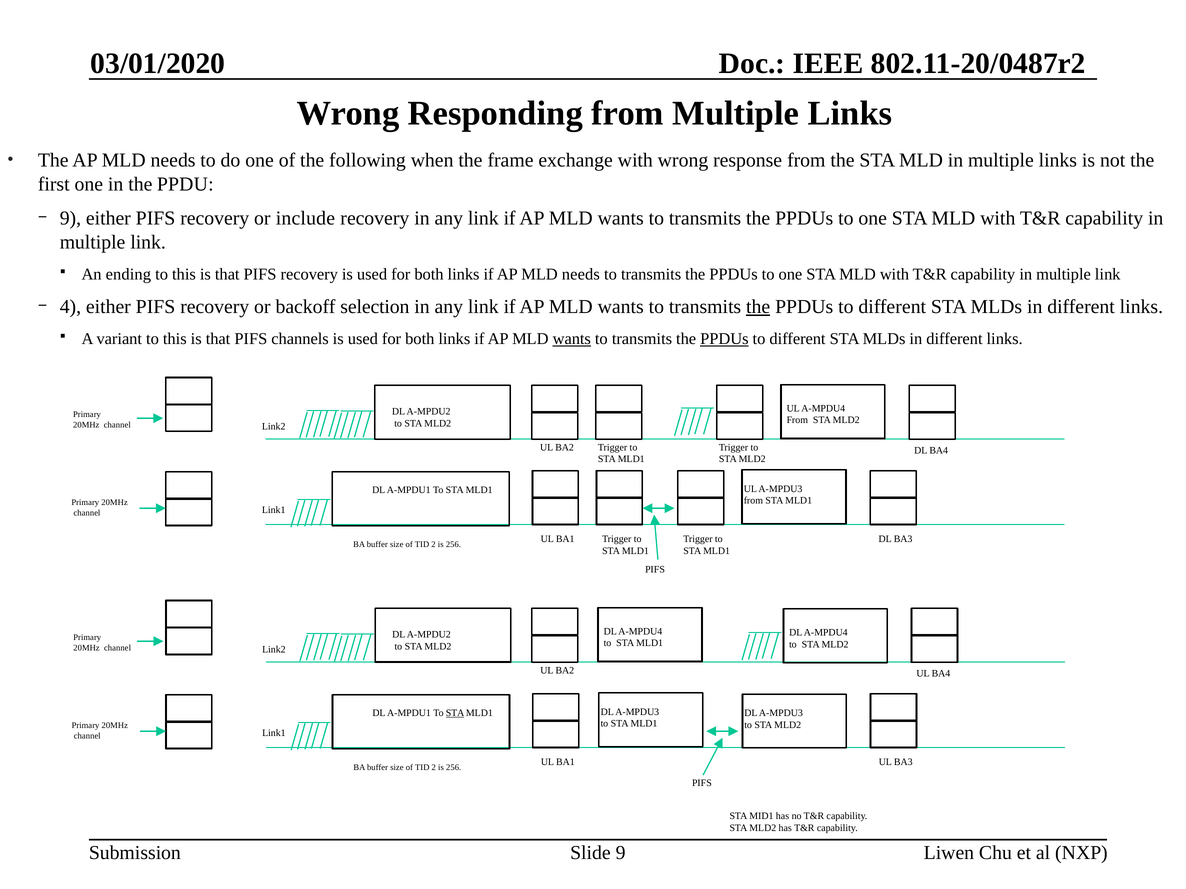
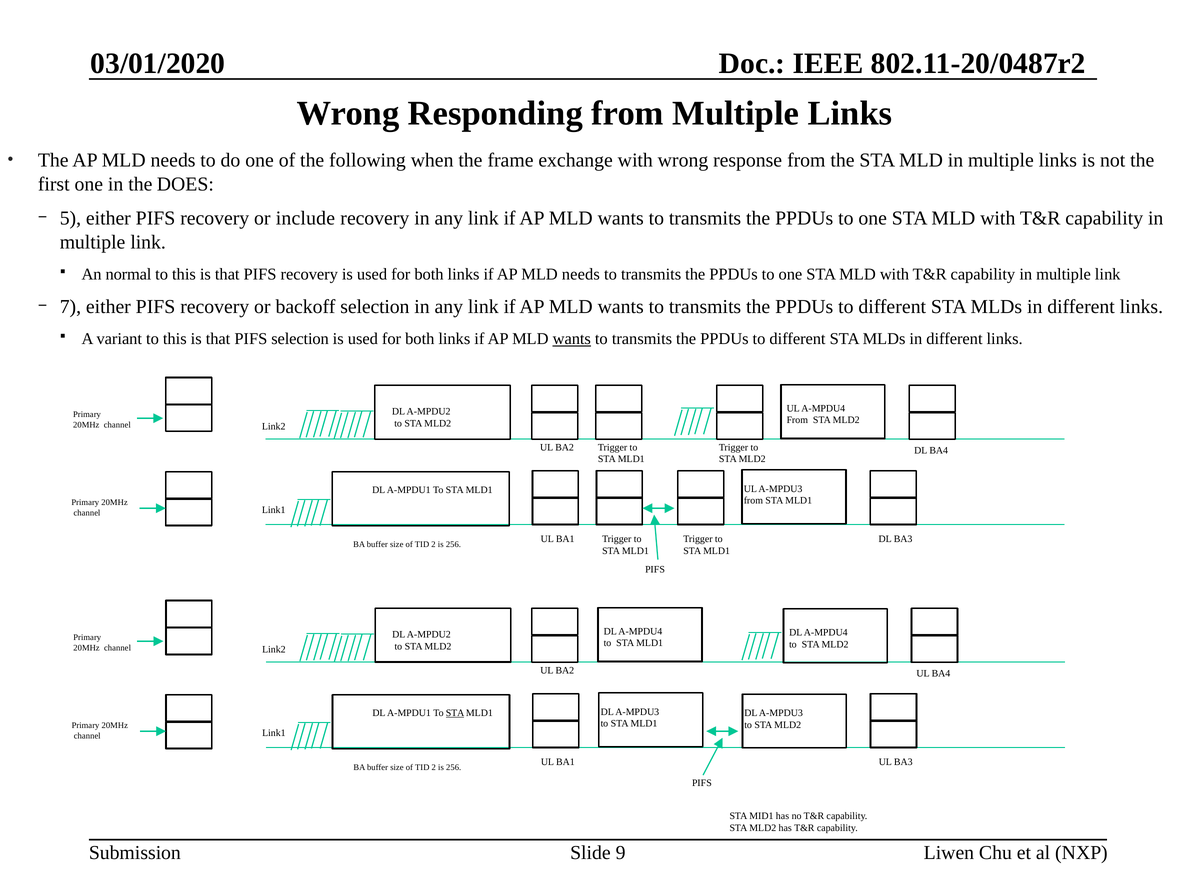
PPDU: PPDU -> DOES
9 at (70, 219): 9 -> 5
ending: ending -> normal
4: 4 -> 7
the at (758, 307) underline: present -> none
PIFS channels: channels -> selection
PPDUs at (724, 339) underline: present -> none
